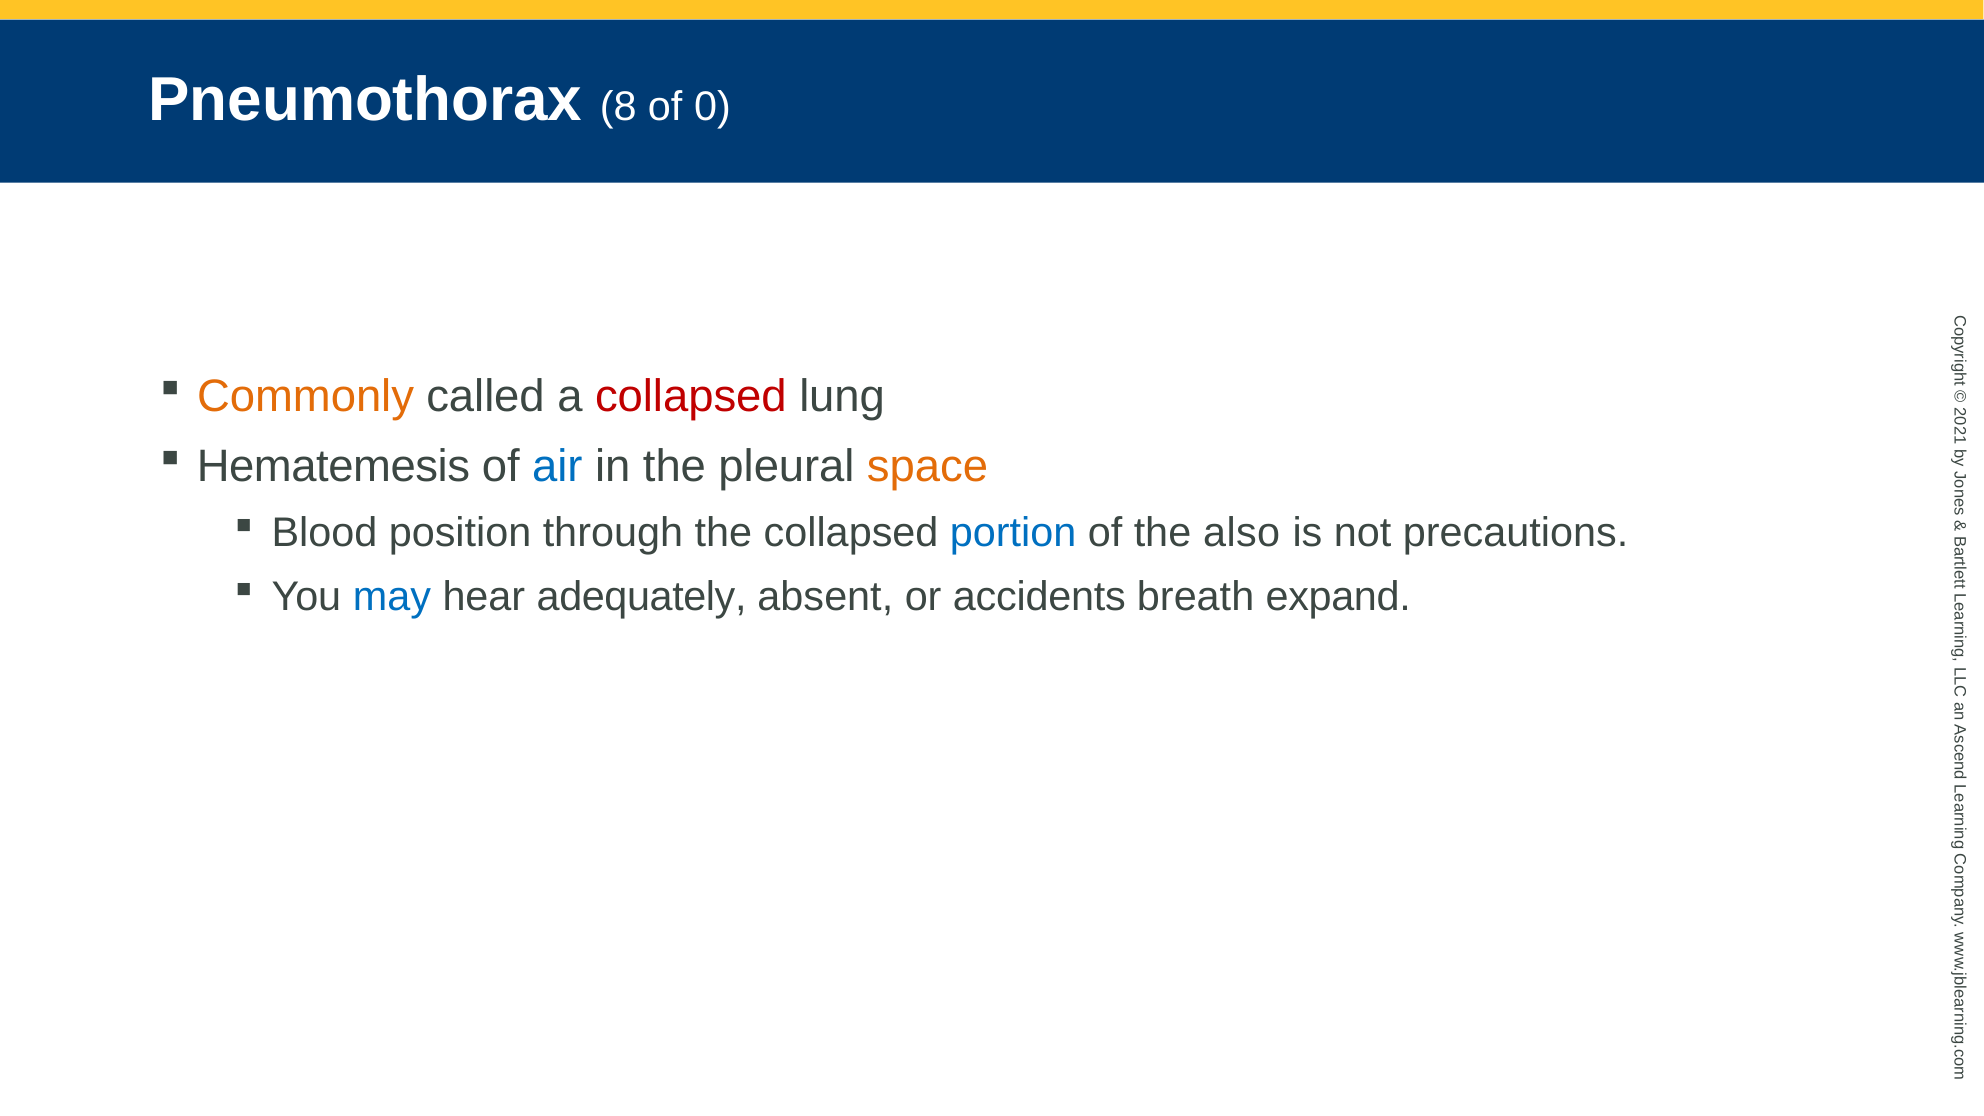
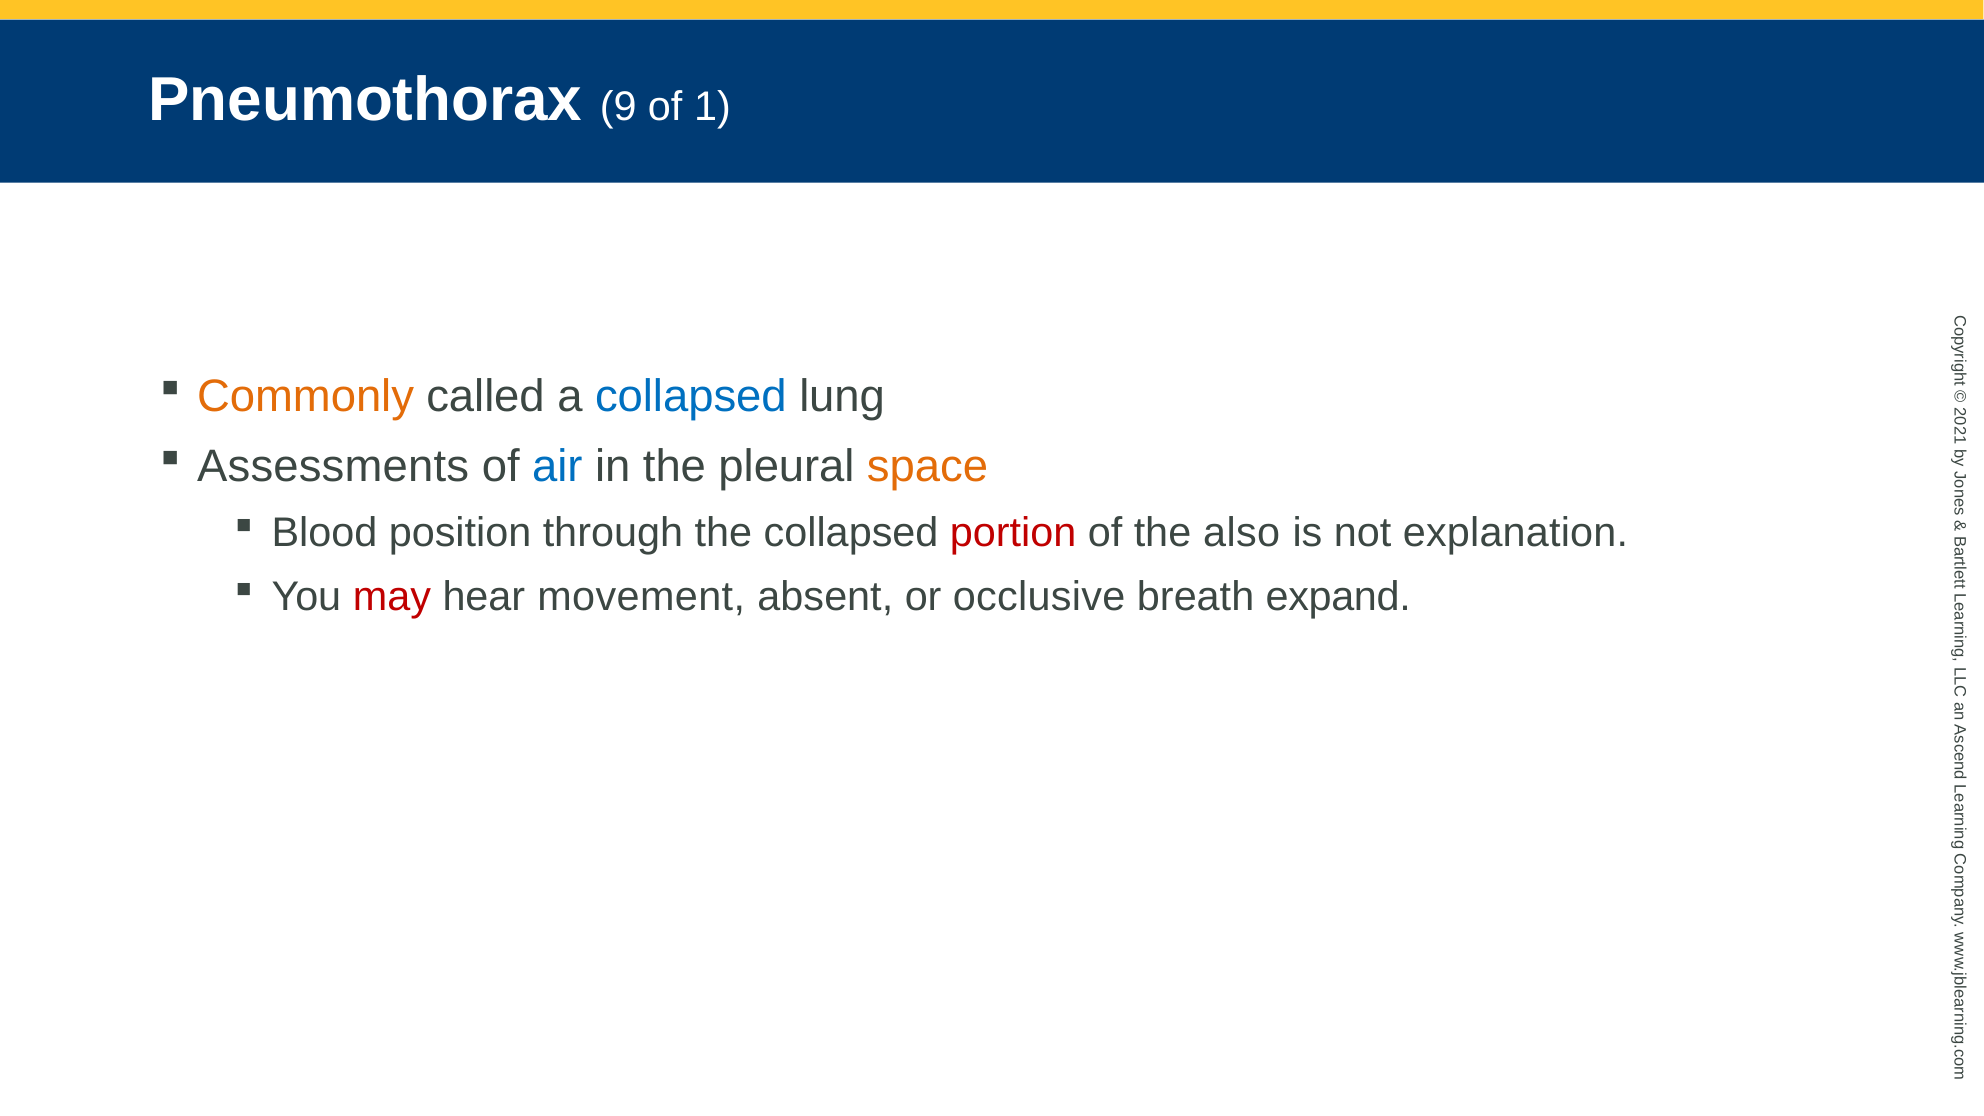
8: 8 -> 9
of 0: 0 -> 1
collapsed at (691, 396) colour: red -> blue
Hematemesis: Hematemesis -> Assessments
portion colour: blue -> red
precautions: precautions -> explanation
may colour: blue -> red
adequately: adequately -> movement
accidents: accidents -> occlusive
